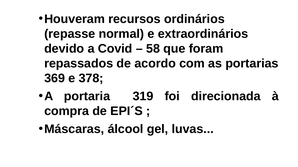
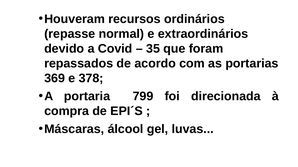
58: 58 -> 35
319: 319 -> 799
